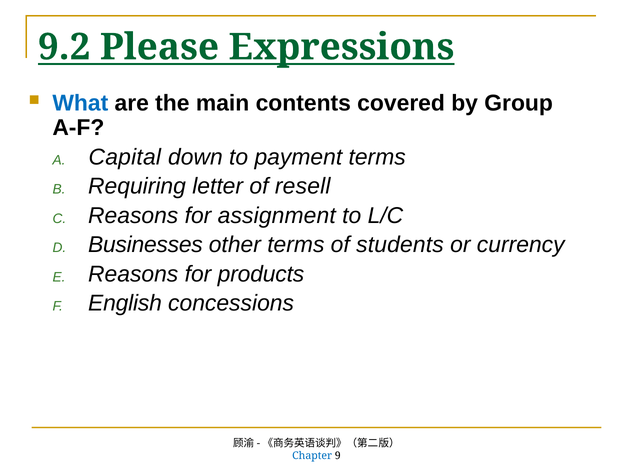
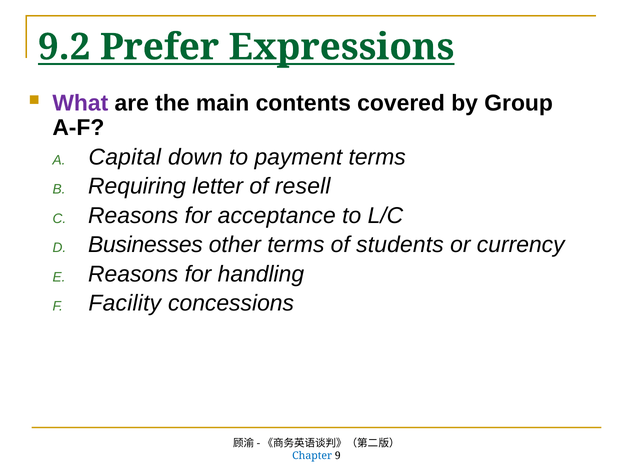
Please: Please -> Prefer
What colour: blue -> purple
assignment: assignment -> acceptance
products: products -> handling
English: English -> Facility
